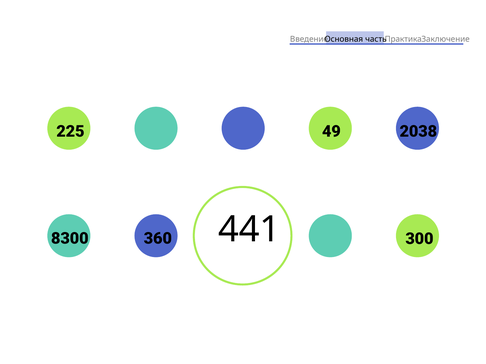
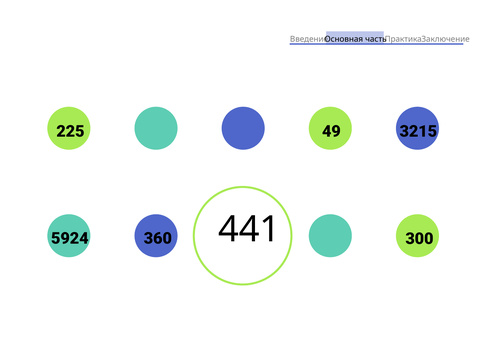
2038: 2038 -> 3215
8300: 8300 -> 5924
